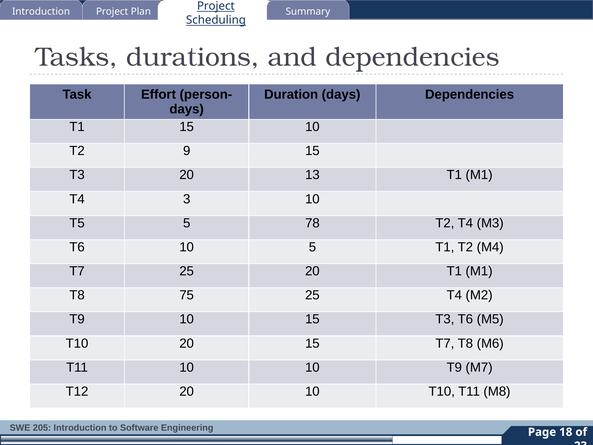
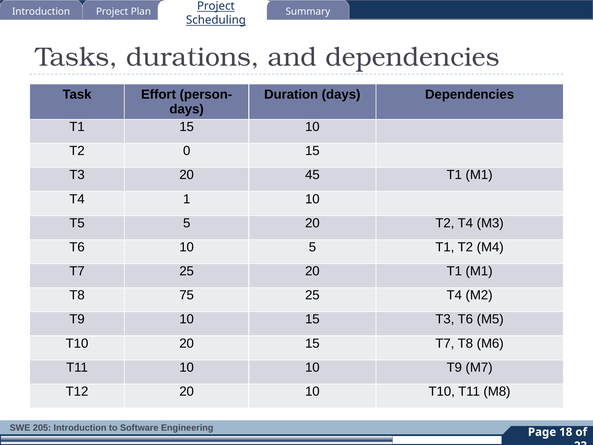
9: 9 -> 0
13: 13 -> 45
3: 3 -> 1
5 78: 78 -> 20
